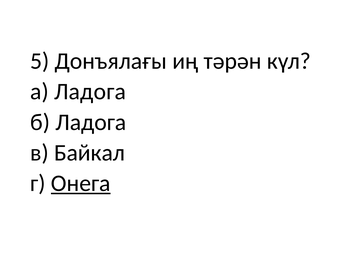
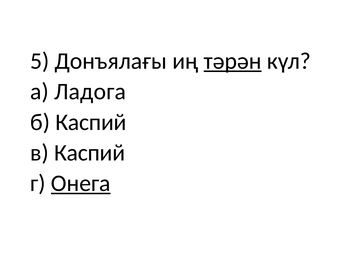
тәрән underline: none -> present
б Ладога: Ладога -> Каспий
в Байкал: Байкал -> Каспий
